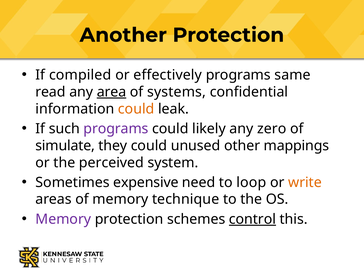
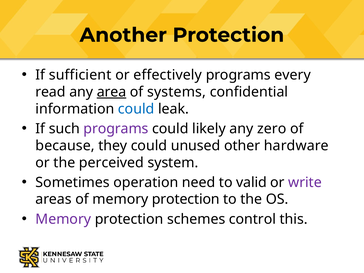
compiled: compiled -> sufficient
same: same -> every
could at (136, 109) colour: orange -> blue
simulate: simulate -> because
mappings: mappings -> hardware
expensive: expensive -> operation
loop: loop -> valid
write colour: orange -> purple
of memory technique: technique -> protection
control underline: present -> none
